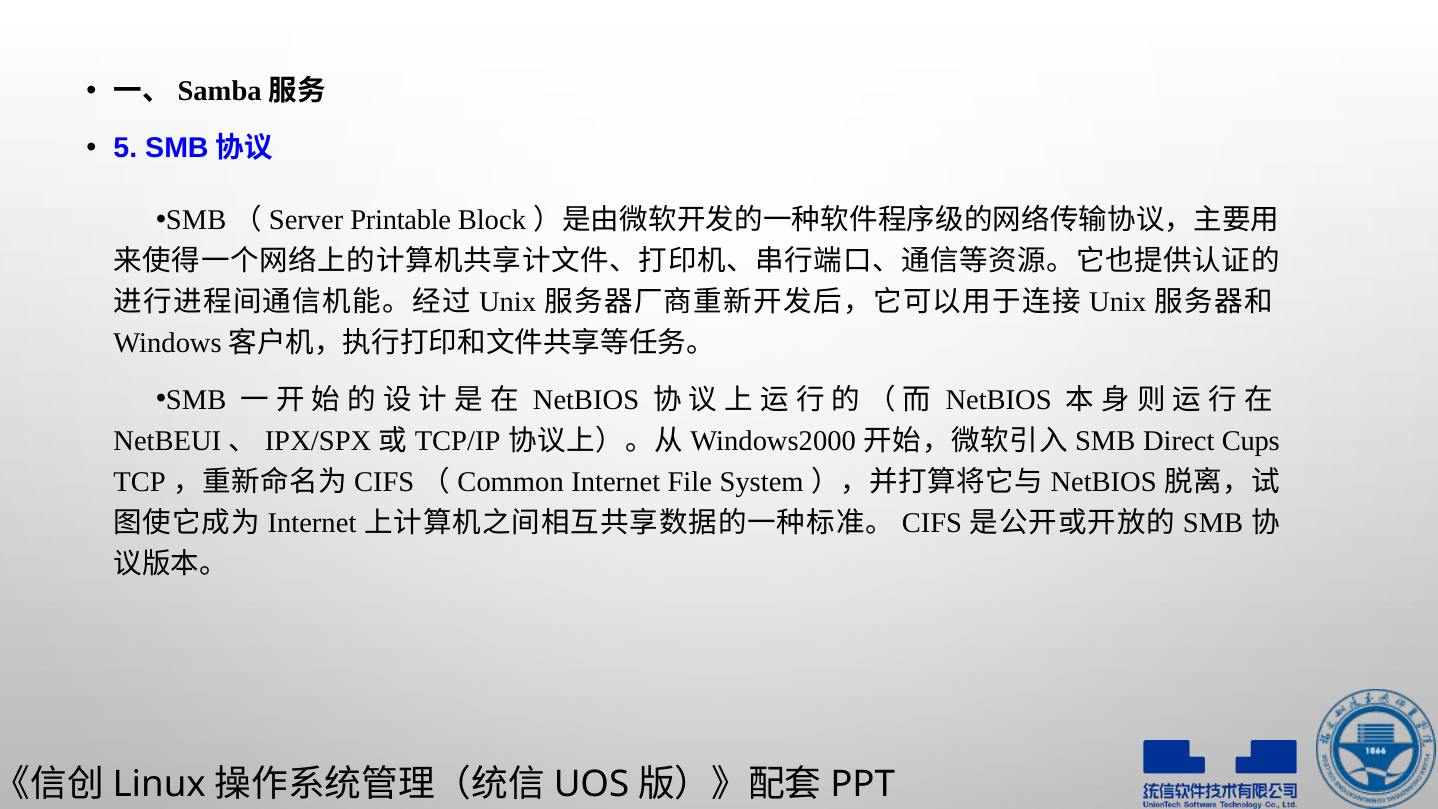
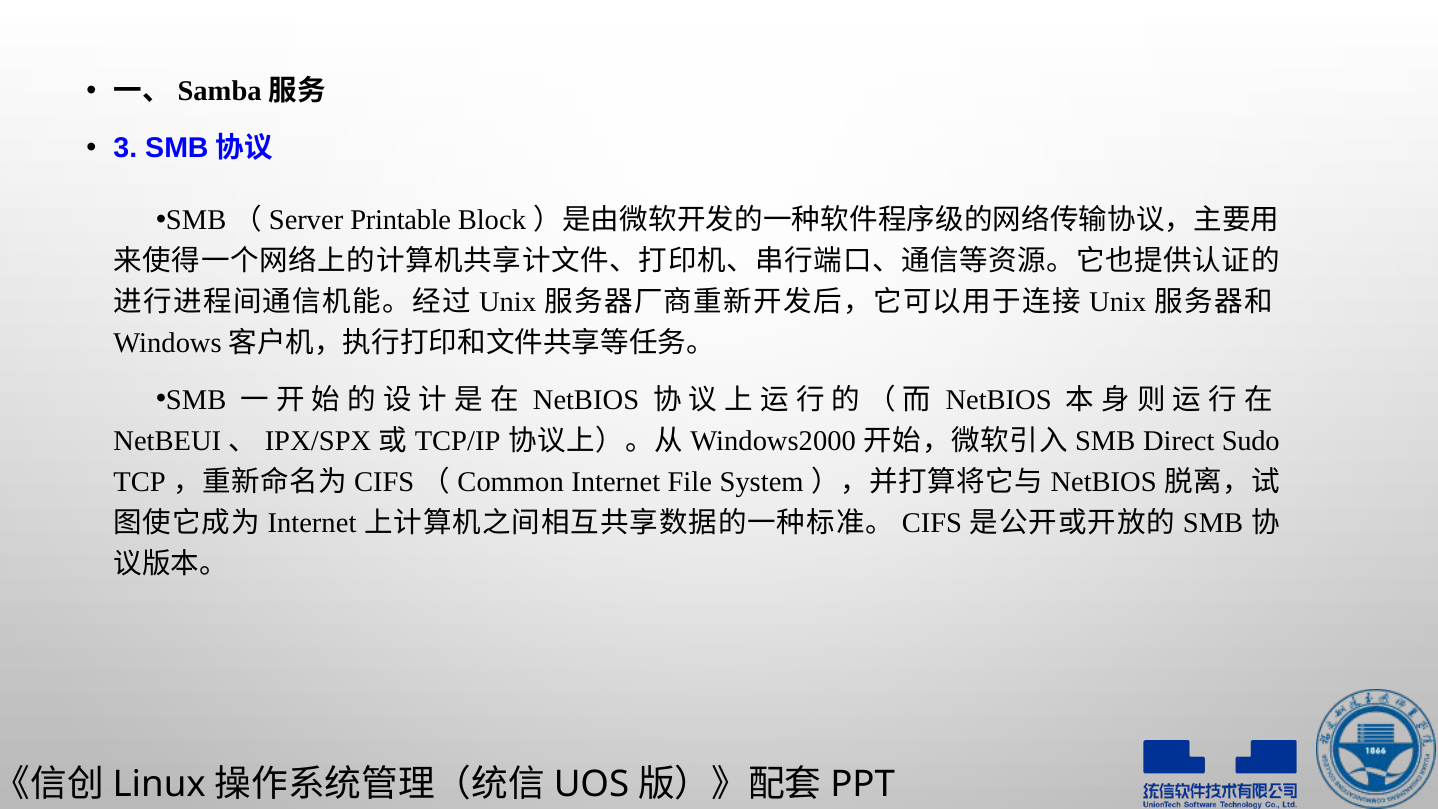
5: 5 -> 3
Cups: Cups -> Sudo
